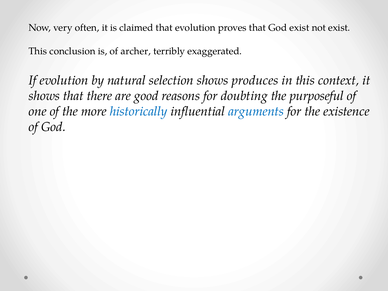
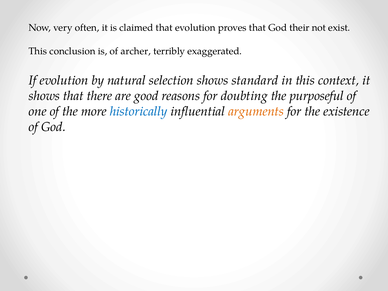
God exist: exist -> their
produces: produces -> standard
arguments colour: blue -> orange
